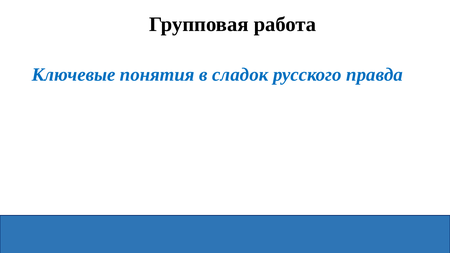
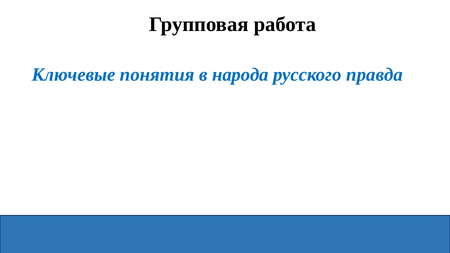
сладок: сладок -> народа
